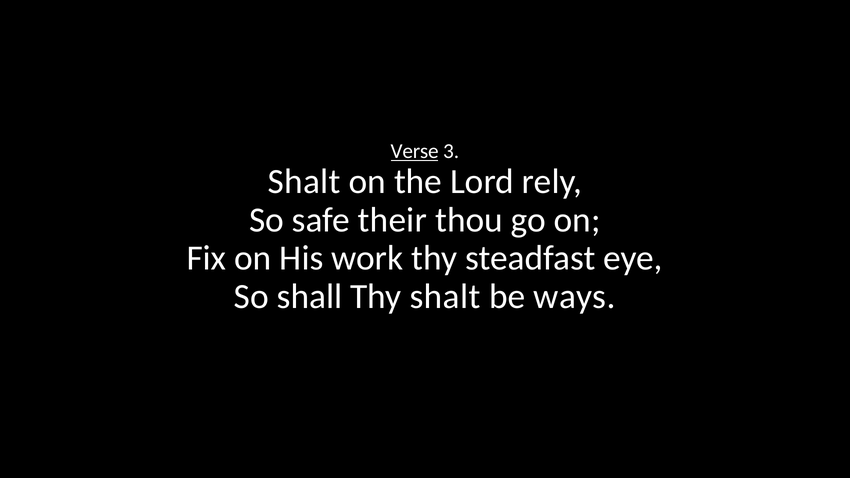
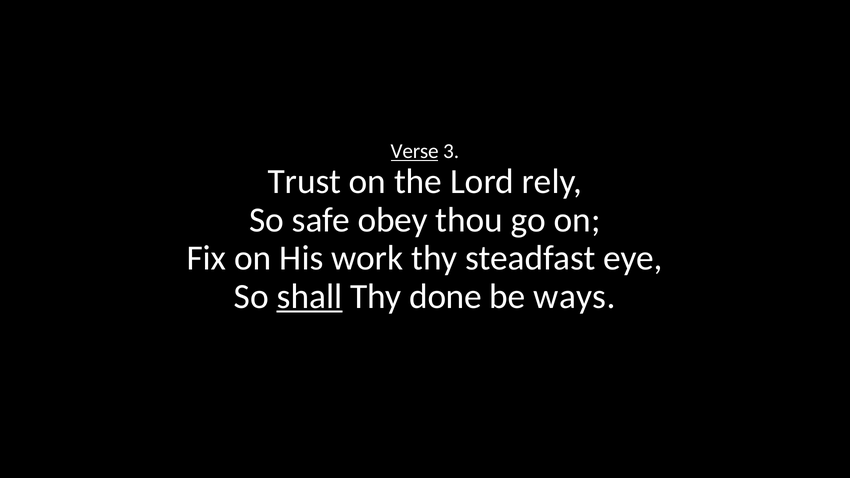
Shalt at (304, 182): Shalt -> Trust
their: their -> obey
shall underline: none -> present
Thy shalt: shalt -> done
